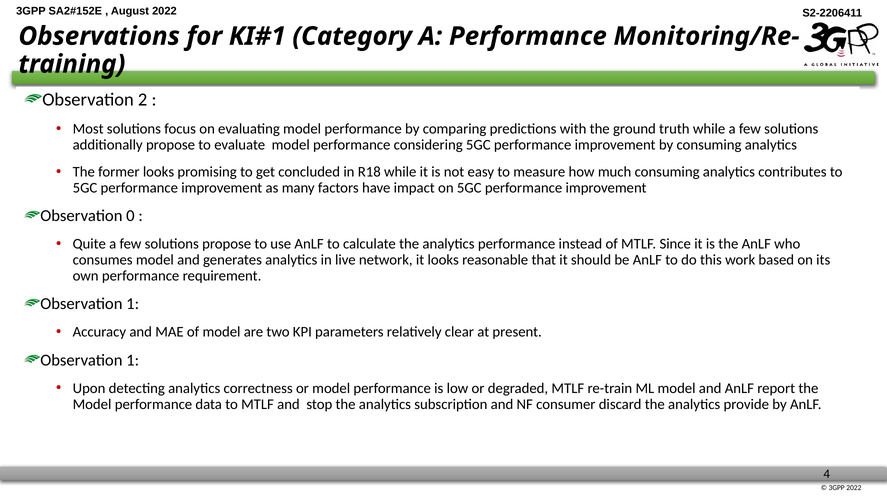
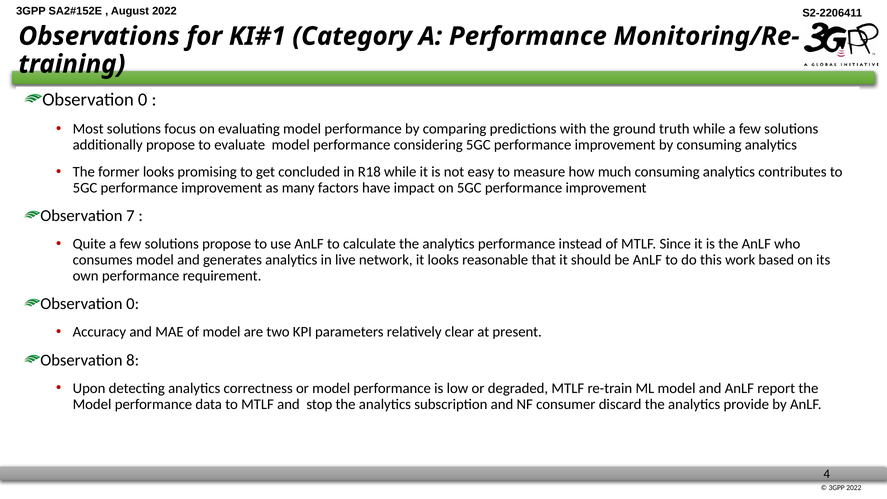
2 at (143, 100): 2 -> 0
0: 0 -> 7
1 at (133, 304): 1 -> 0
1 at (133, 360): 1 -> 8
